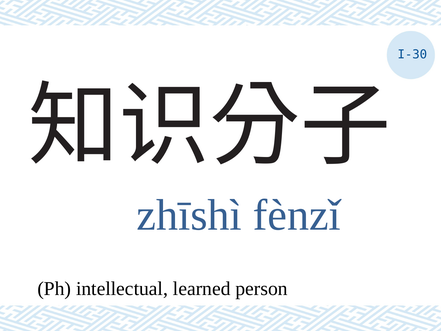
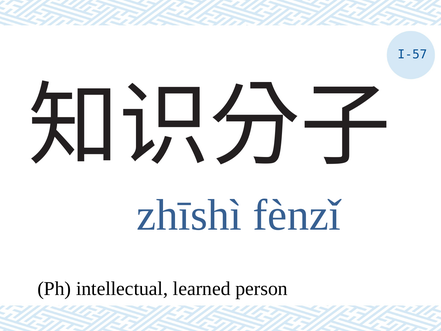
I-30: I-30 -> I-57
